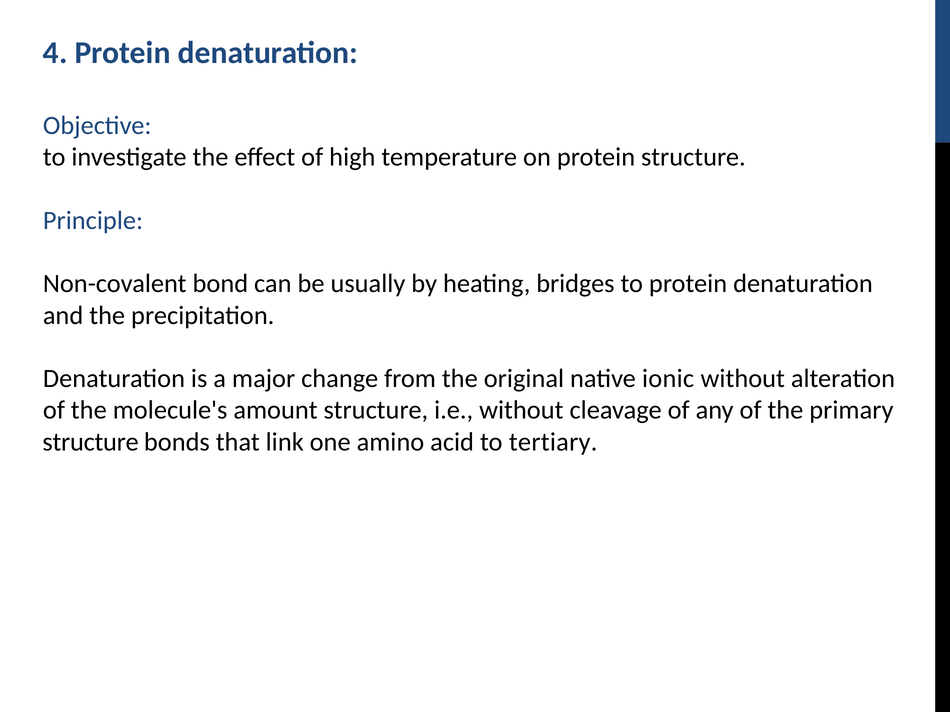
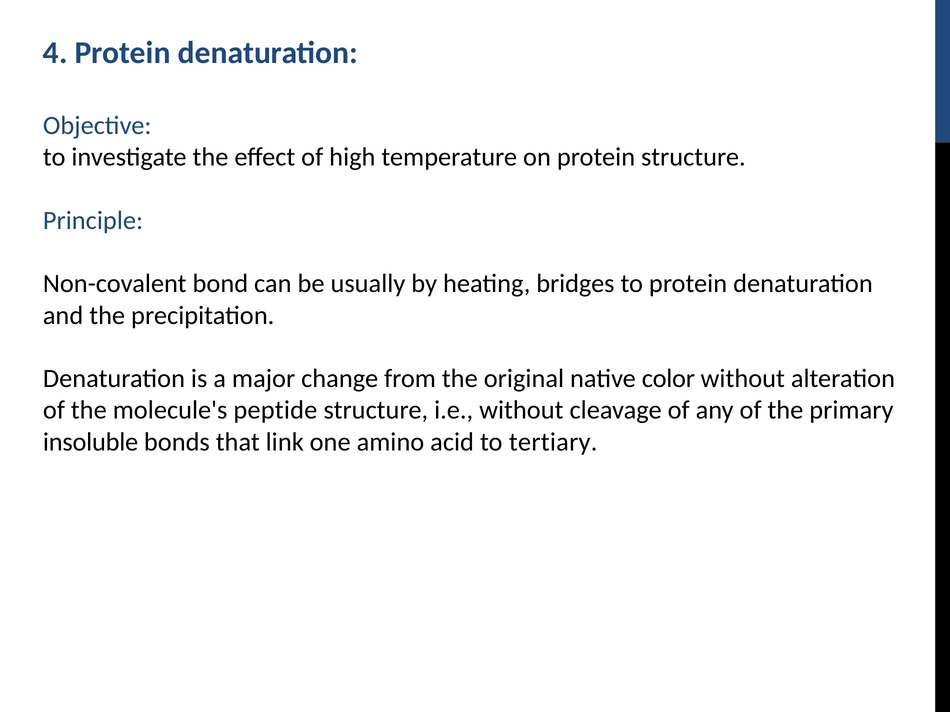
ionic: ionic -> color
amount: amount -> peptide
structure at (91, 442): structure -> insoluble
